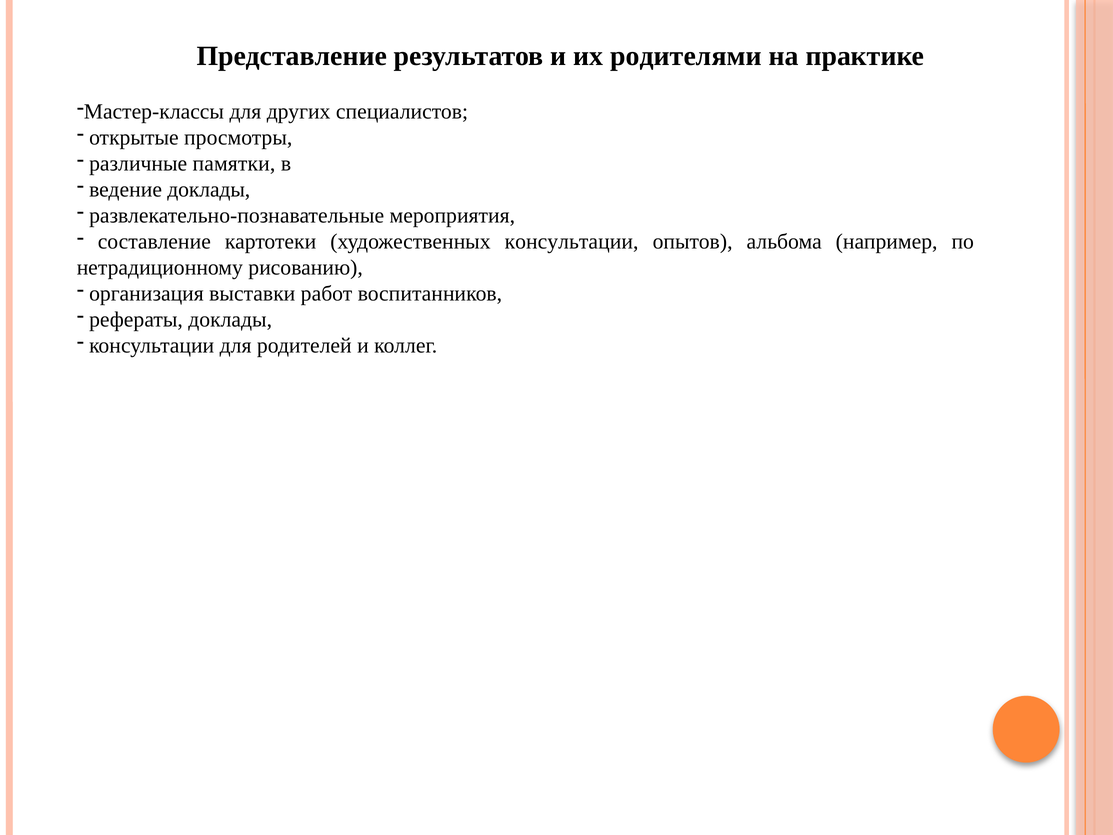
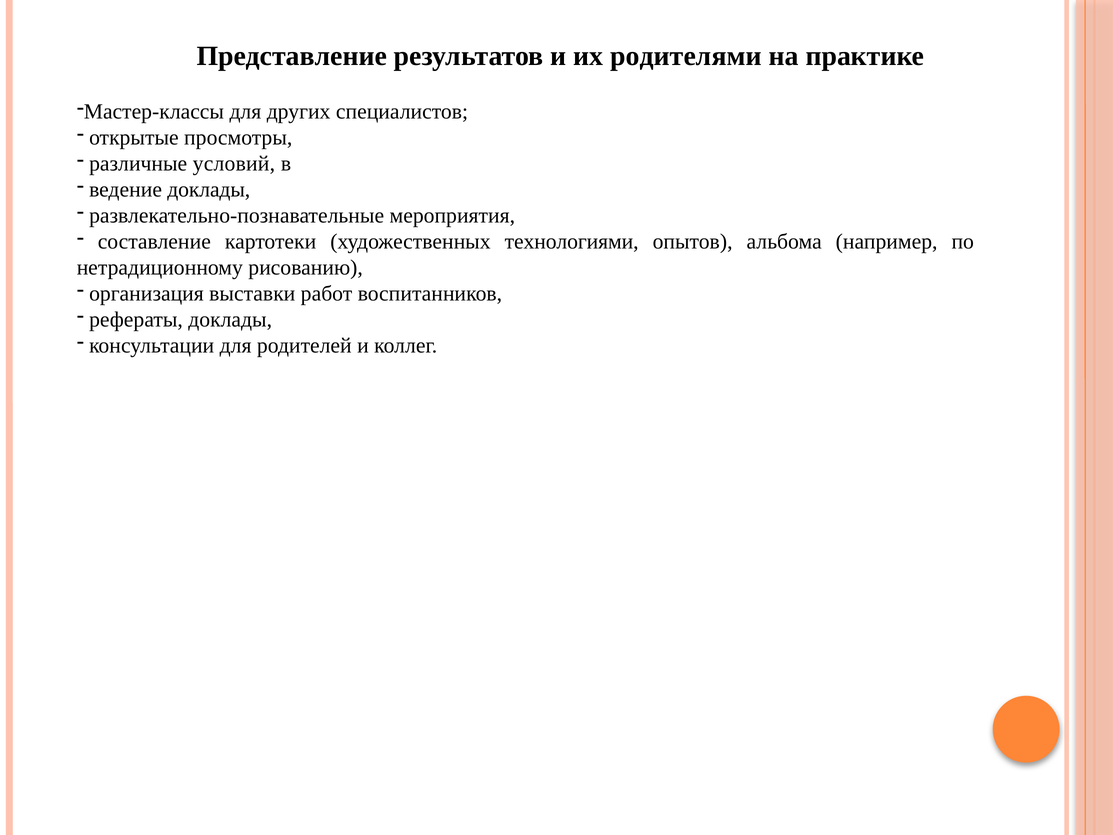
памятки: памятки -> условий
художественных консультации: консультации -> технологиями
